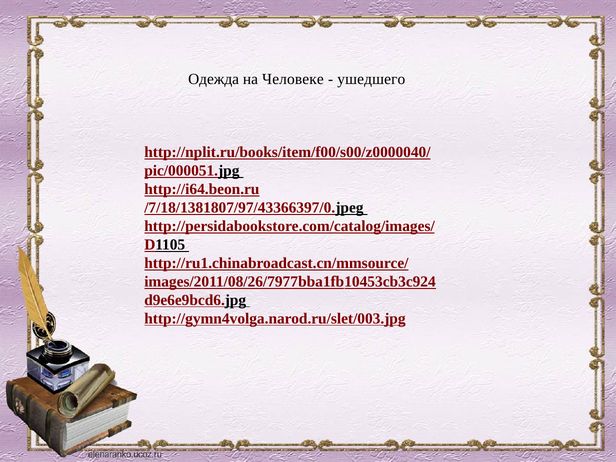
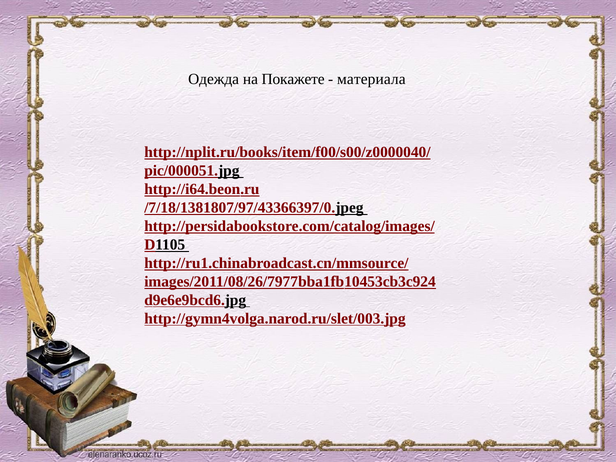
Человеке: Человеке -> Покажете
ушедшего: ушедшего -> материала
